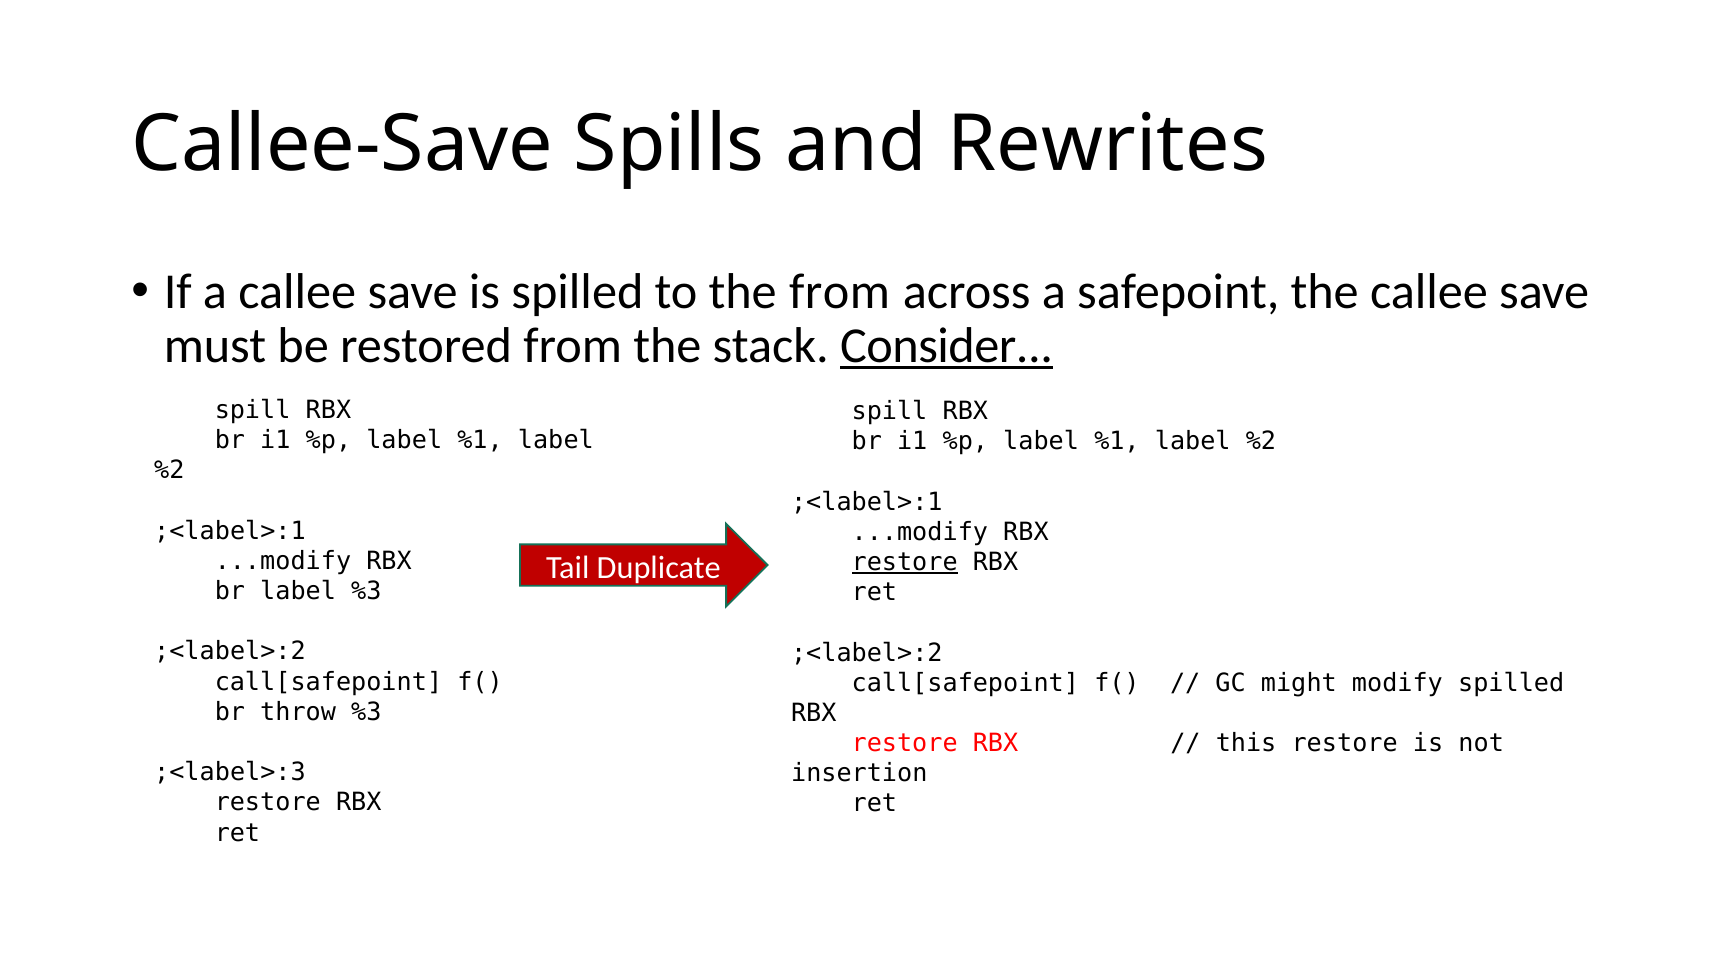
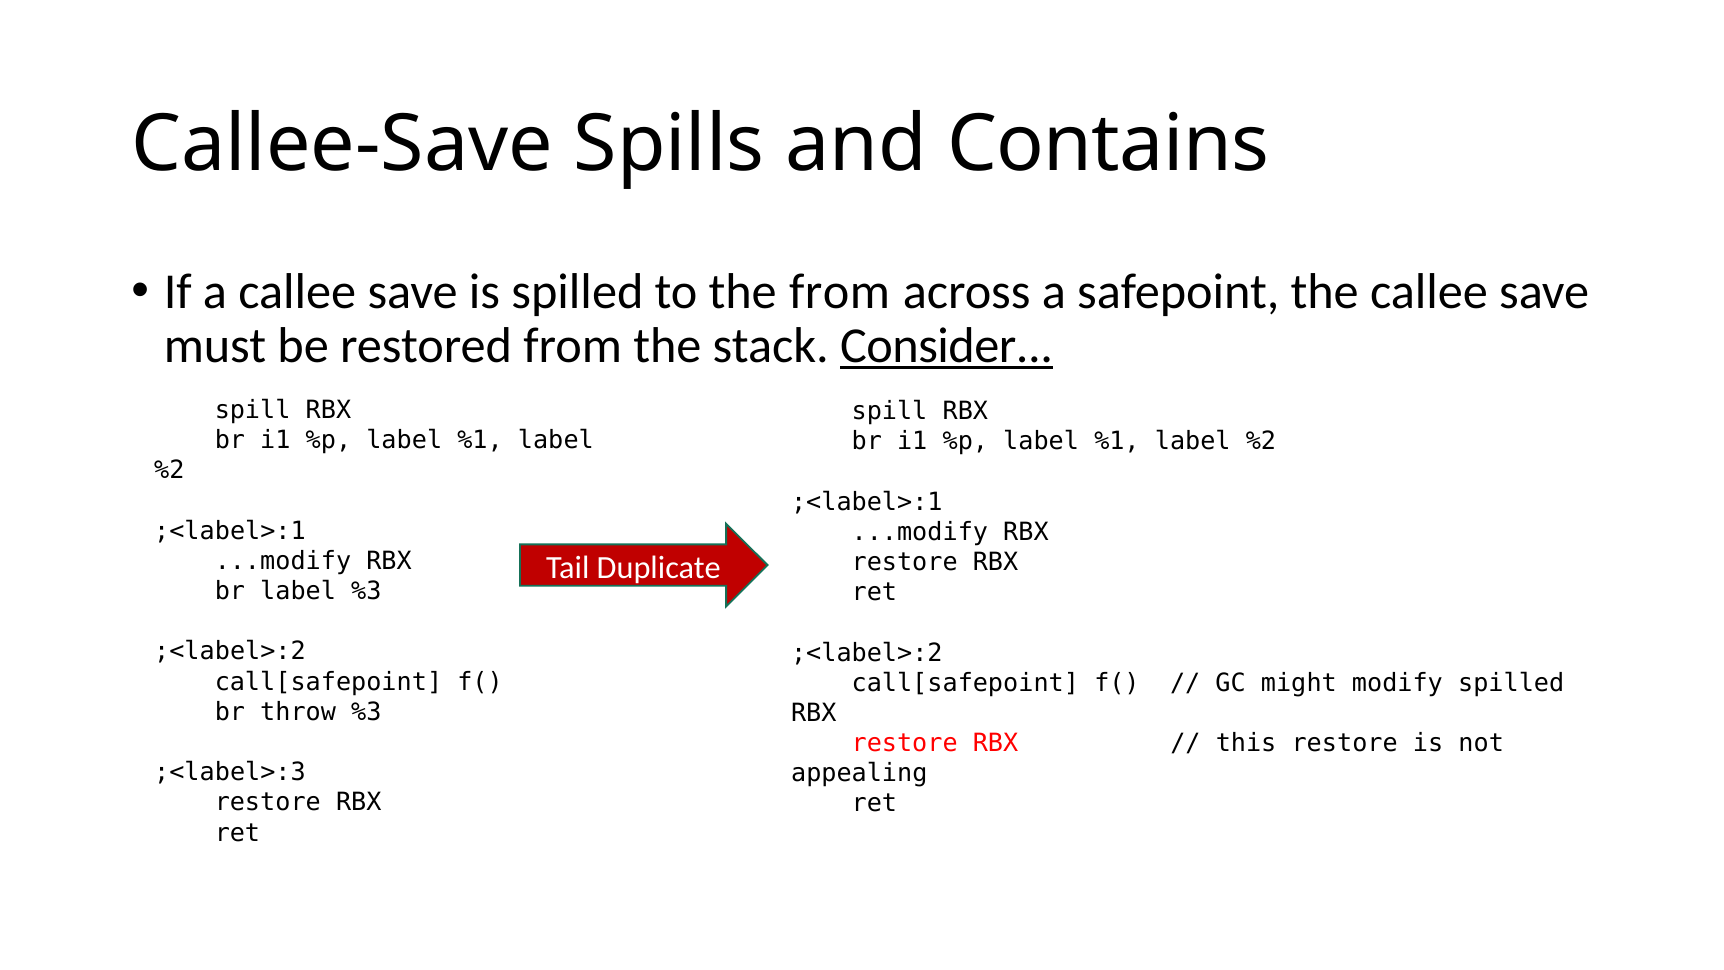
Rewrites: Rewrites -> Contains
restore at (905, 562) underline: present -> none
insertion: insertion -> appealing
